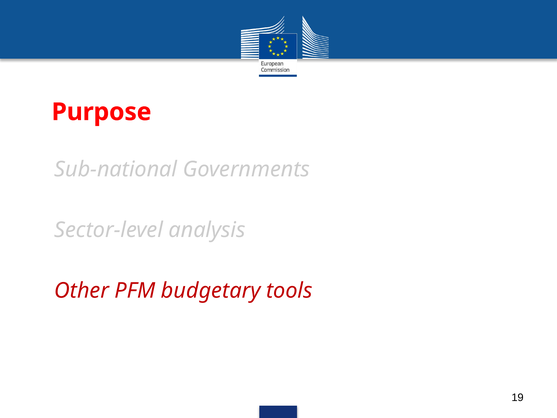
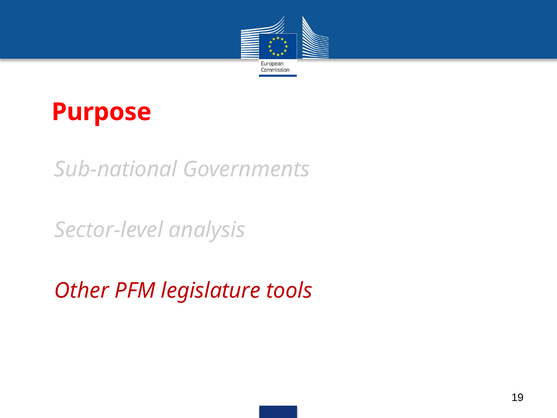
budgetary: budgetary -> legislature
